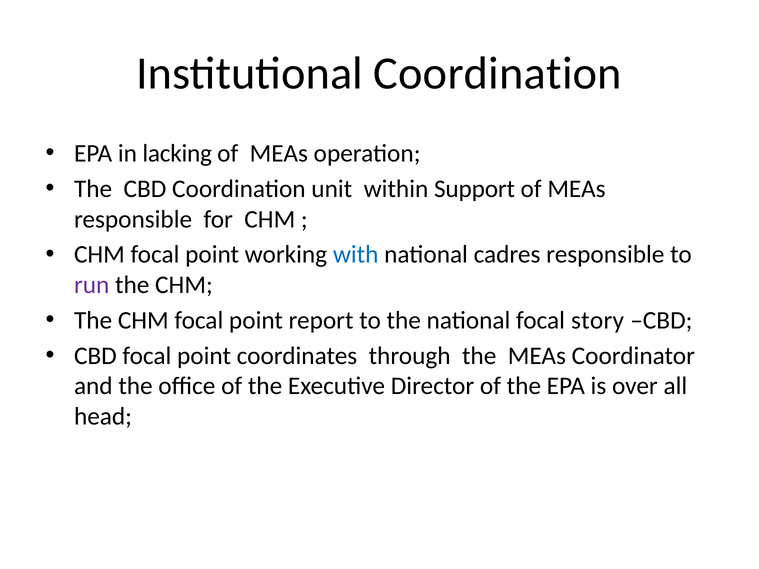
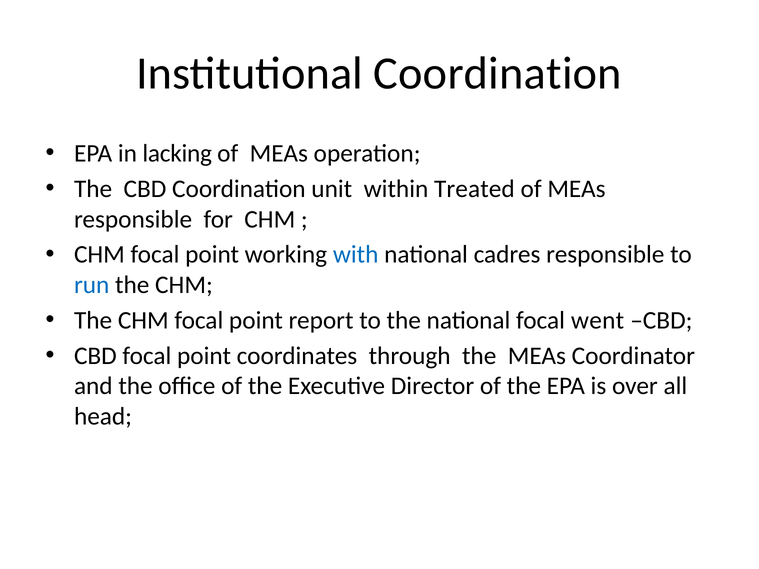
Support: Support -> Treated
run colour: purple -> blue
story: story -> went
